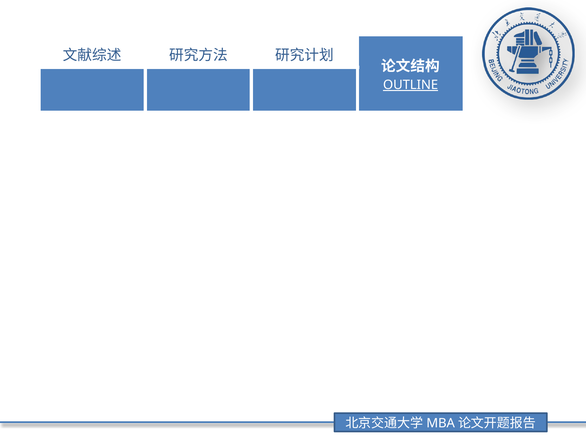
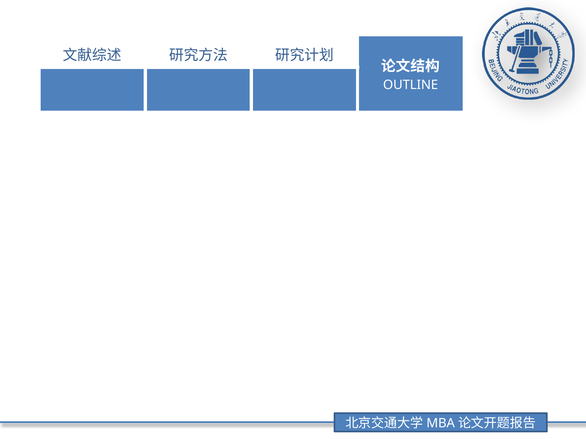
OUTLINE underline: present -> none
